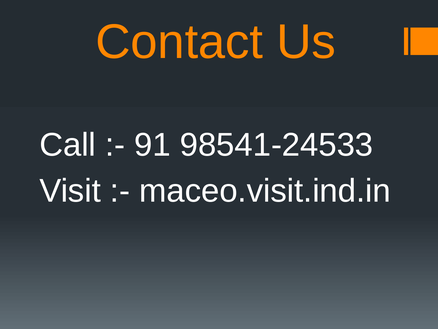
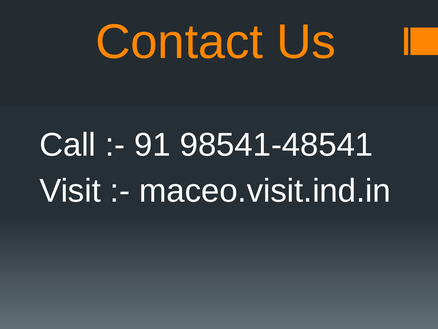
98541-24533: 98541-24533 -> 98541-48541
